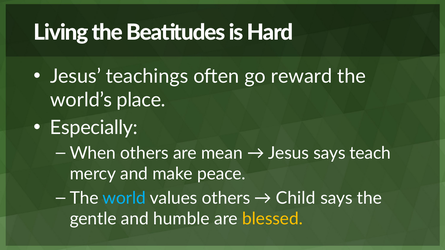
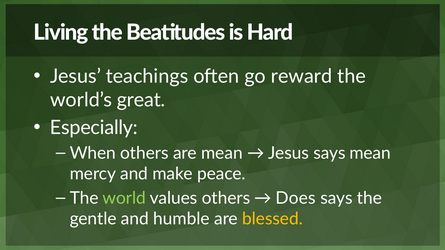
place: place -> great
says teach: teach -> mean
world colour: light blue -> light green
Child: Child -> Does
